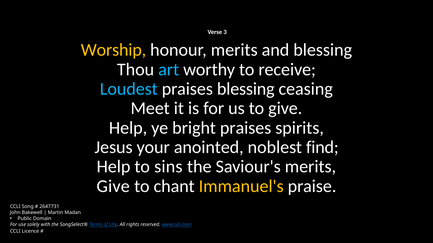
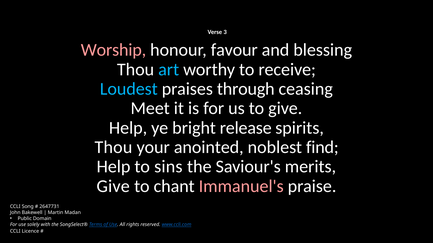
Worship colour: yellow -> pink
honour merits: merits -> favour
praises blessing: blessing -> through
bright praises: praises -> release
Jesus at (114, 148): Jesus -> Thou
Immanuel's colour: yellow -> pink
